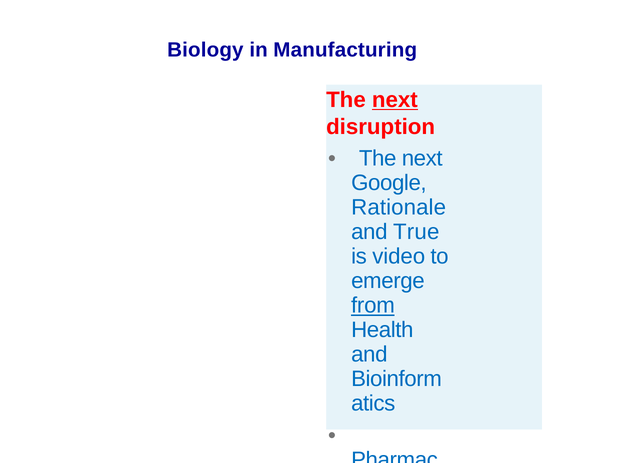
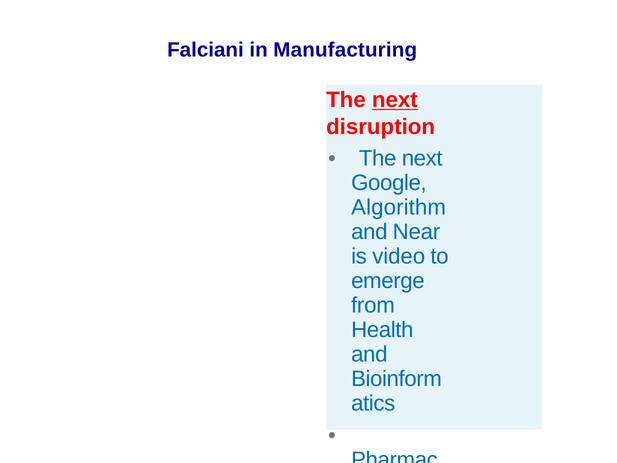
Biology: Biology -> Falciani
Rationale: Rationale -> Algorithm
True: True -> Near
from underline: present -> none
